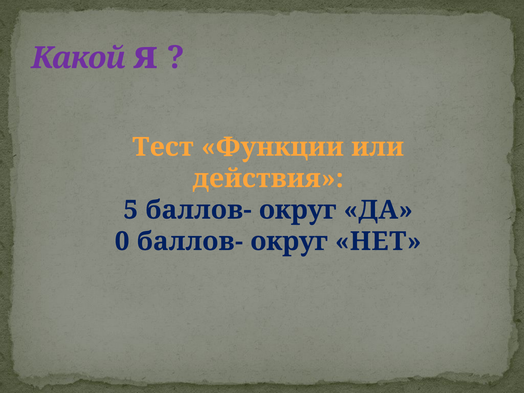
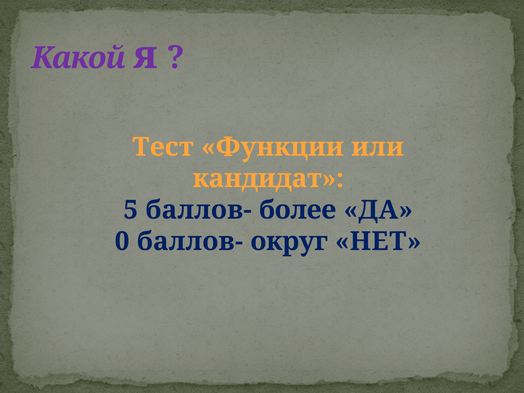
действия: действия -> кандидат
5 баллов- округ: округ -> более
